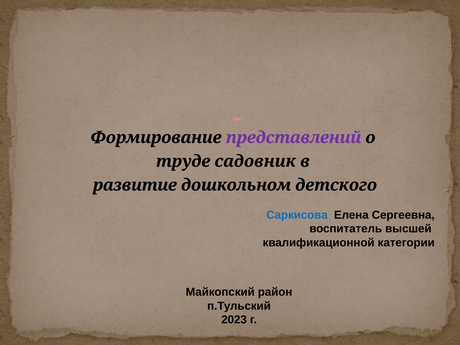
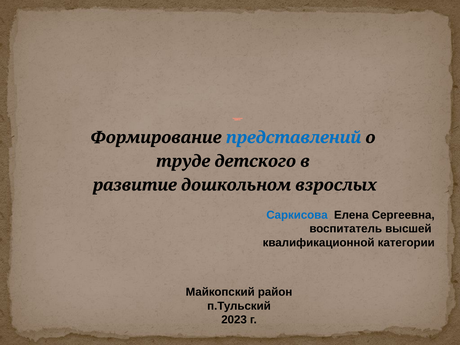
представлений colour: purple -> blue
садовник: садовник -> детского
детского: детского -> взрослых
